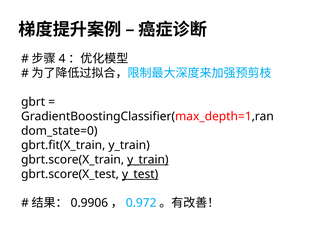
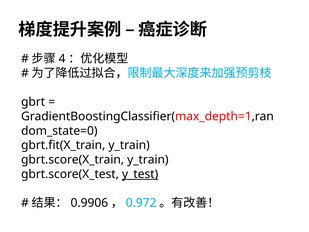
y_train at (148, 160) underline: present -> none
